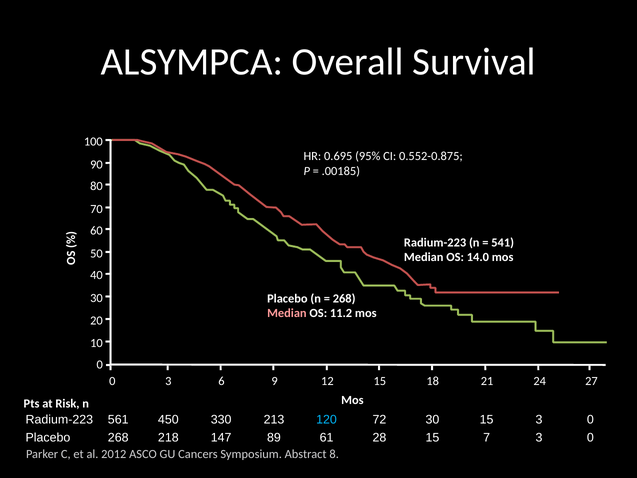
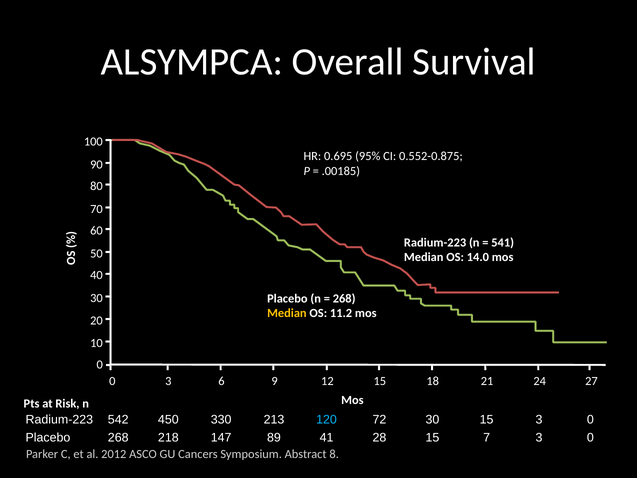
Median at (287, 313) colour: pink -> yellow
561: 561 -> 542
61: 61 -> 41
